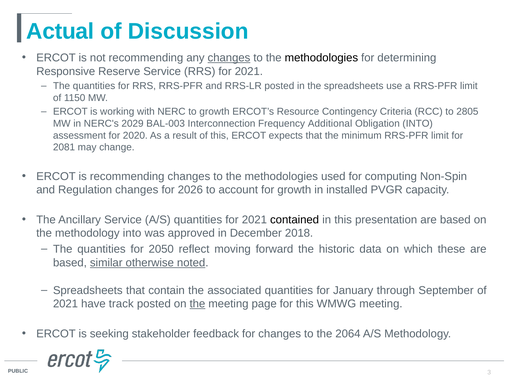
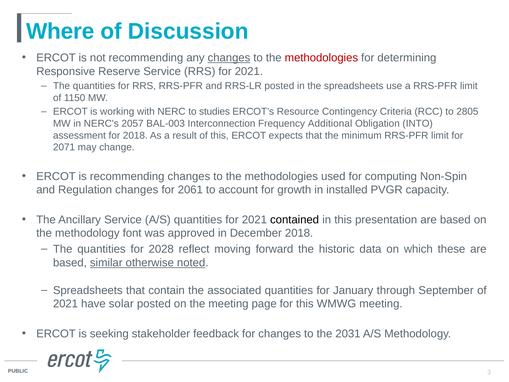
Actual: Actual -> Where
methodologies at (321, 58) colour: black -> red
to growth: growth -> studies
2029: 2029 -> 2057
for 2020: 2020 -> 2018
2081: 2081 -> 2071
2026: 2026 -> 2061
methodology into: into -> font
2050: 2050 -> 2028
track: track -> solar
the at (197, 304) underline: present -> none
2064: 2064 -> 2031
